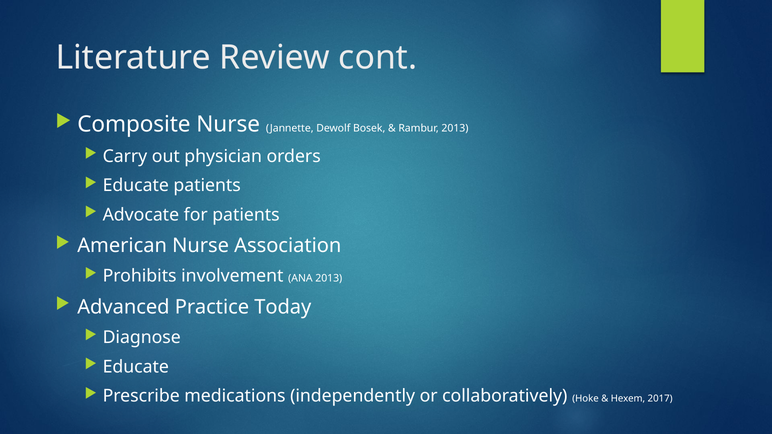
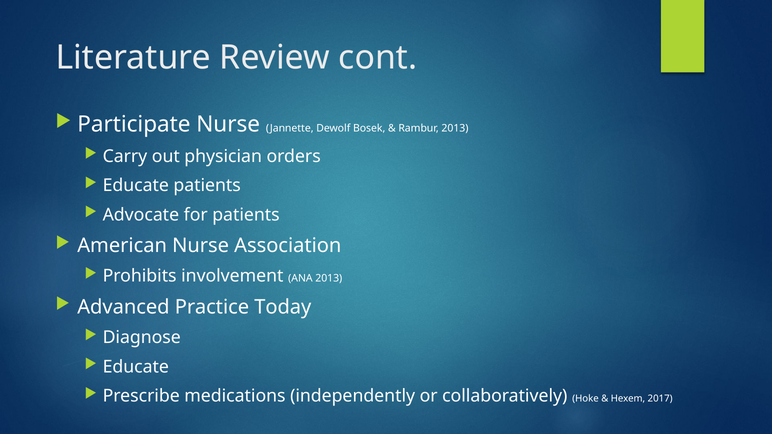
Composite: Composite -> Participate
